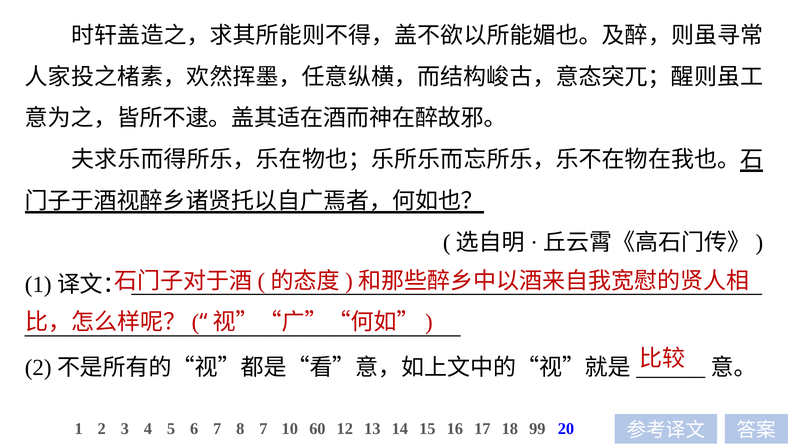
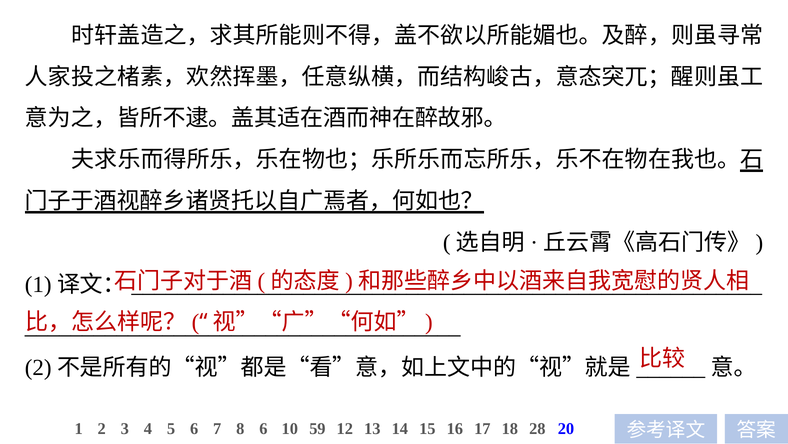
8 7: 7 -> 6
60: 60 -> 59
99: 99 -> 28
